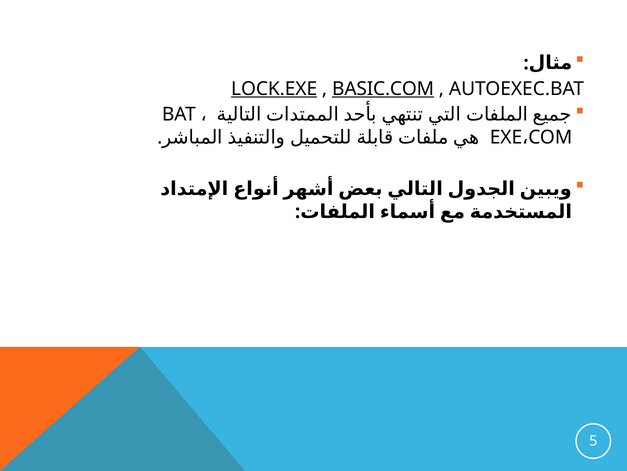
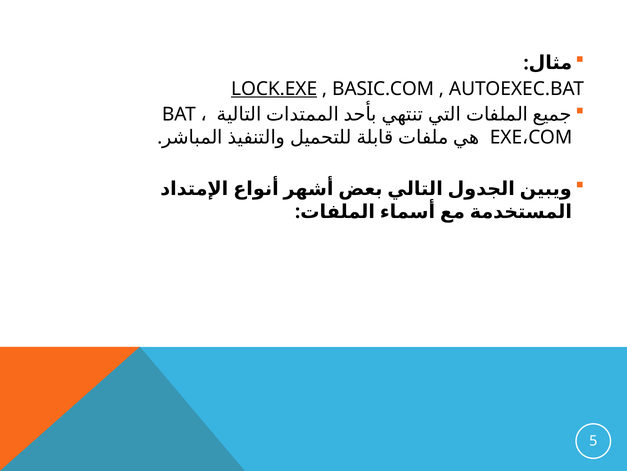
BASIC.COM underline: present -> none
